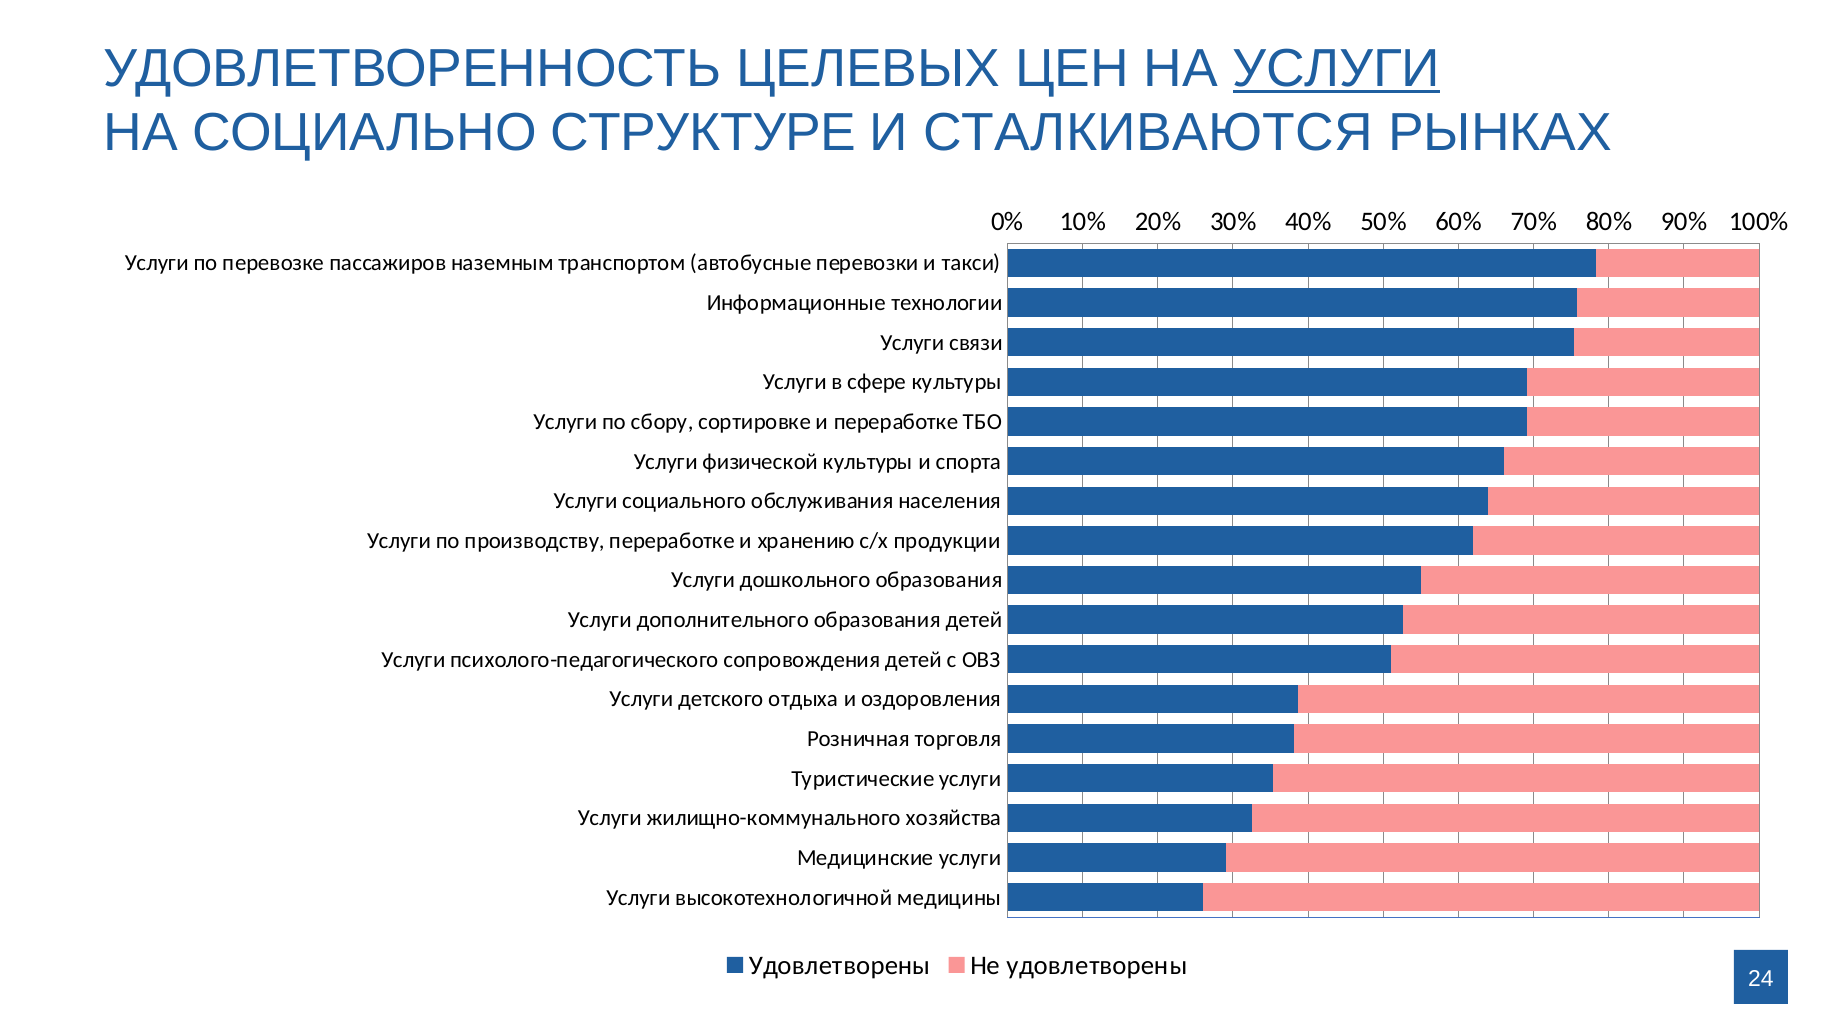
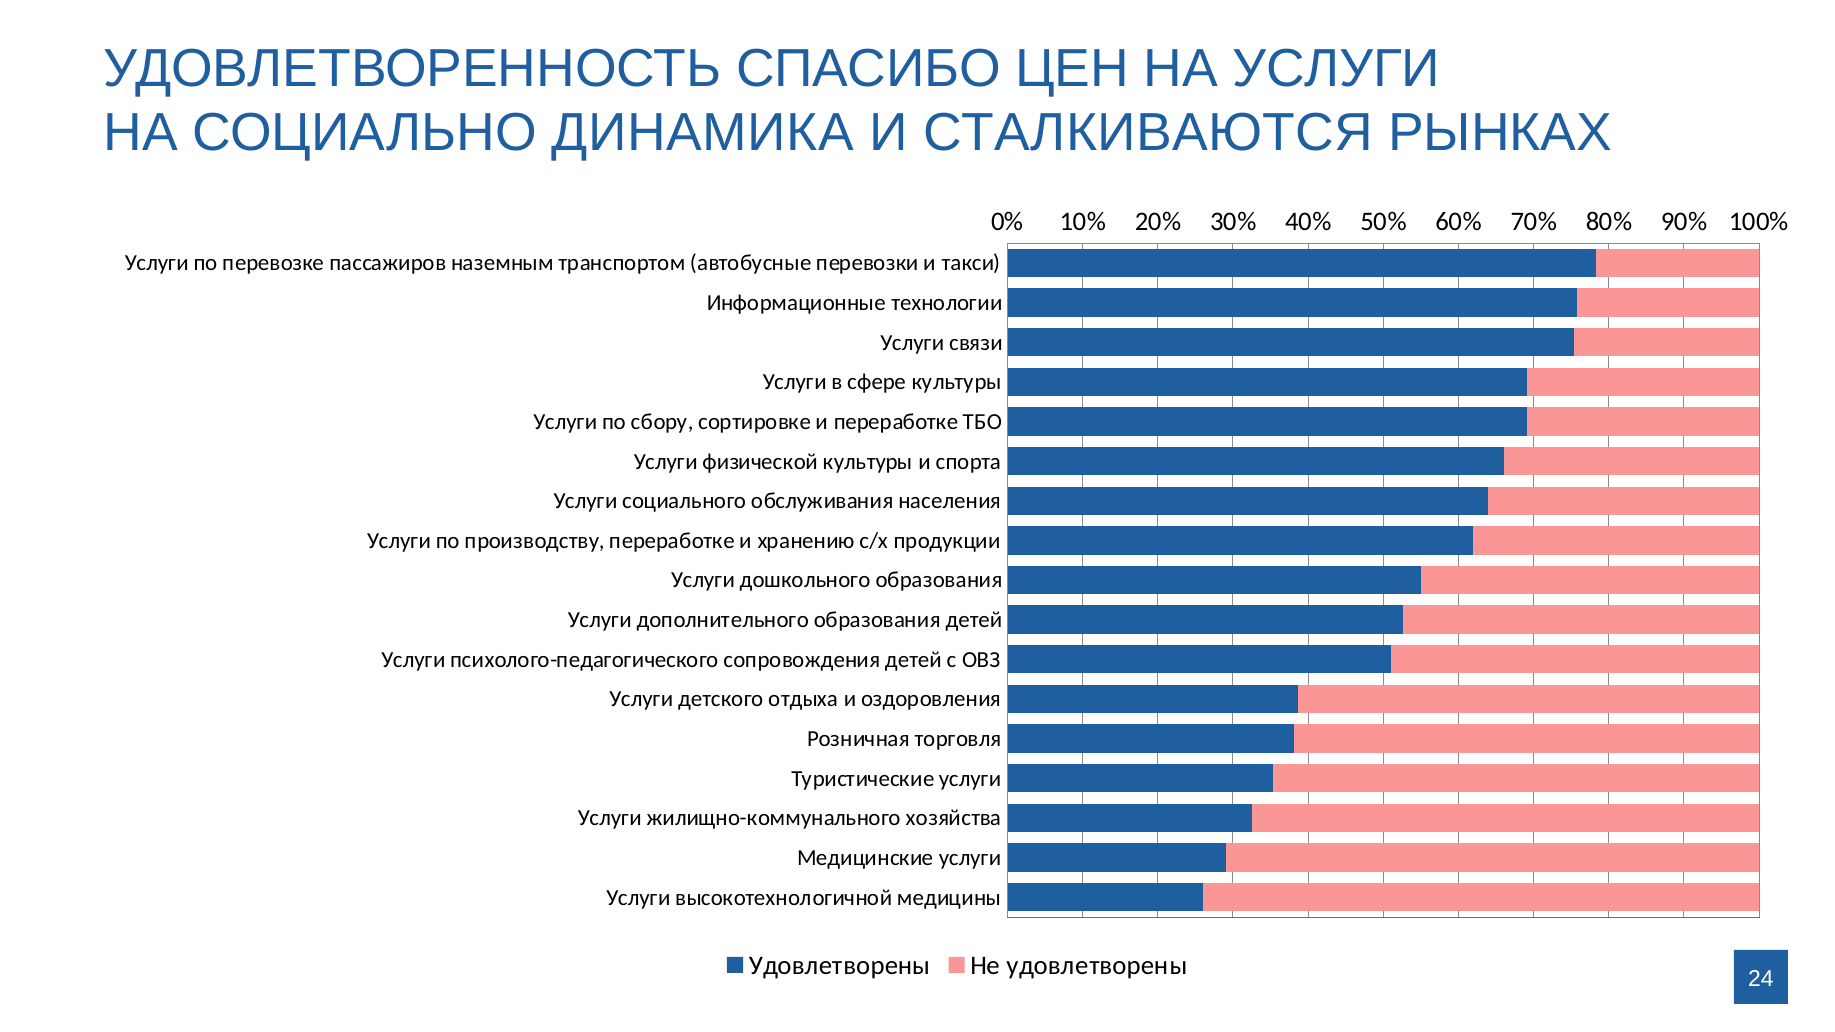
ЦЕЛЕВЫХ: ЦЕЛЕВЫХ -> СПАСИБО
УСЛУГИ at (1336, 68) underline: present -> none
СТРУКТУРЕ: СТРУКТУРЕ -> ДИНАМИКА
